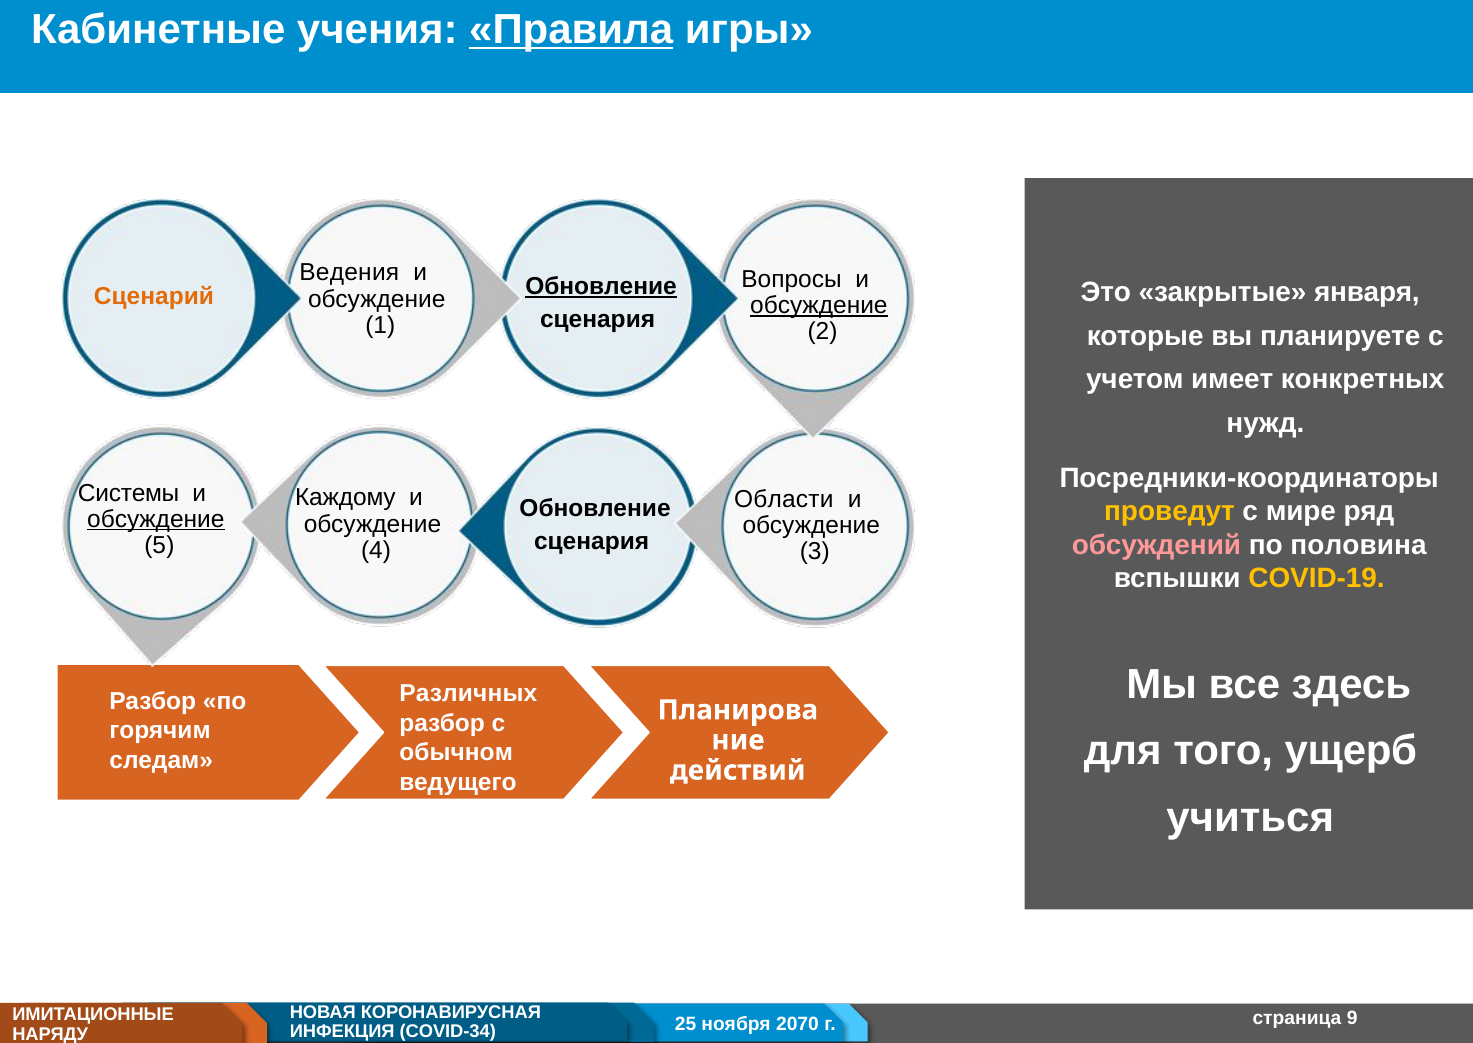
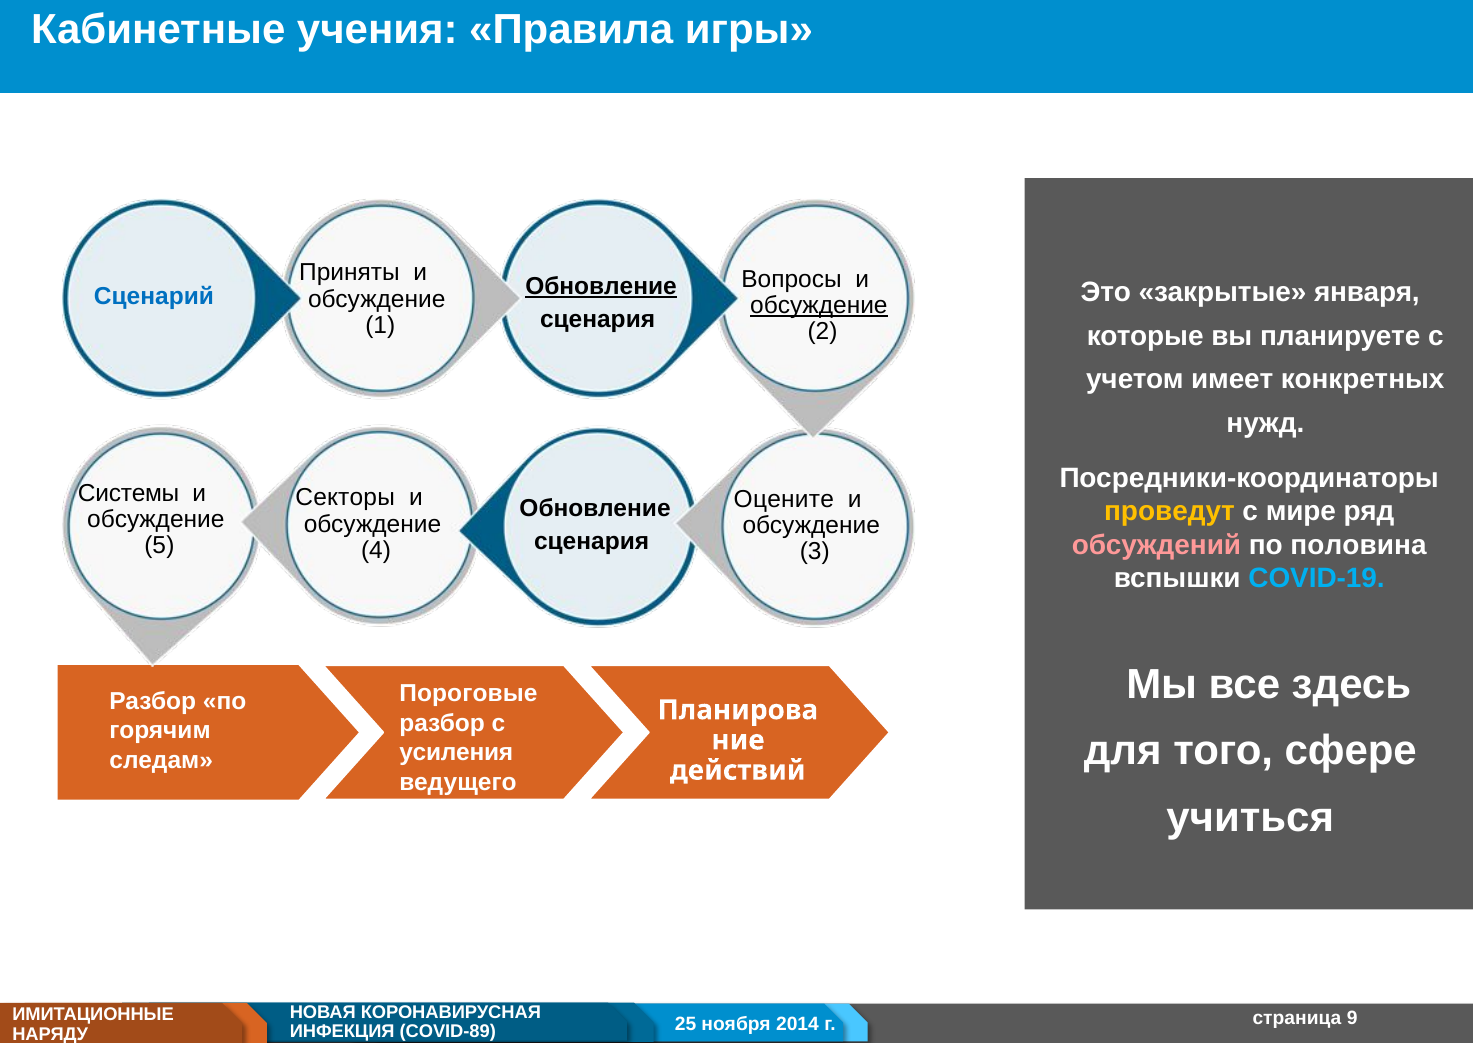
Правила underline: present -> none
Ведения: Ведения -> Приняты
Сценарий colour: orange -> blue
Каждому: Каждому -> Секторы
Области: Области -> Оцените
обсуждение at (156, 519) underline: present -> none
COVID-19 colour: yellow -> light blue
Различных: Различных -> Пороговые
ущерб: ущерб -> сфере
обычном: обычном -> усиления
COVID-34: COVID-34 -> COVID-89
2070: 2070 -> 2014
